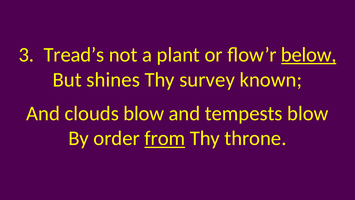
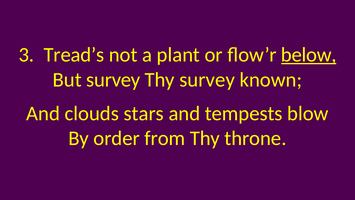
But shines: shines -> survey
clouds blow: blow -> stars
from underline: present -> none
